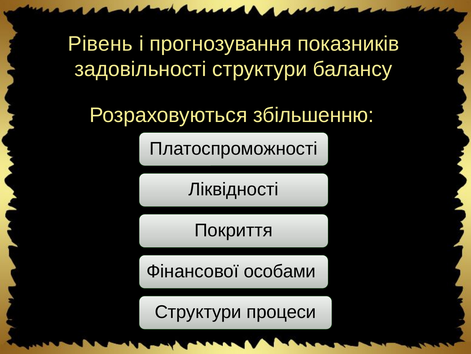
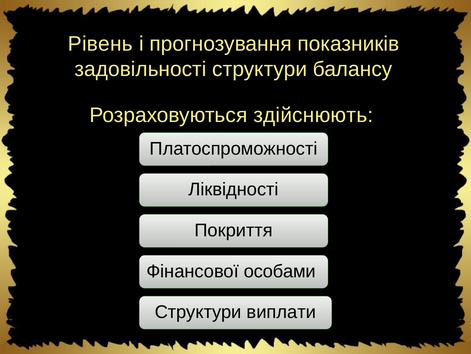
збільшенню: збільшенню -> здійснюють
процеси: процеси -> виплати
